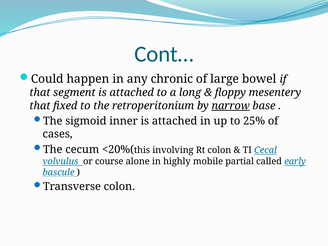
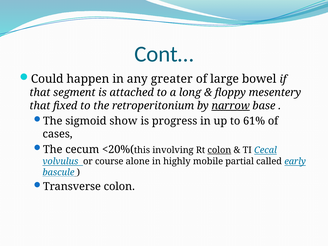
chronic: chronic -> greater
inner: inner -> show
attached at (175, 121): attached -> progress
25%: 25% -> 61%
colon at (219, 150) underline: none -> present
